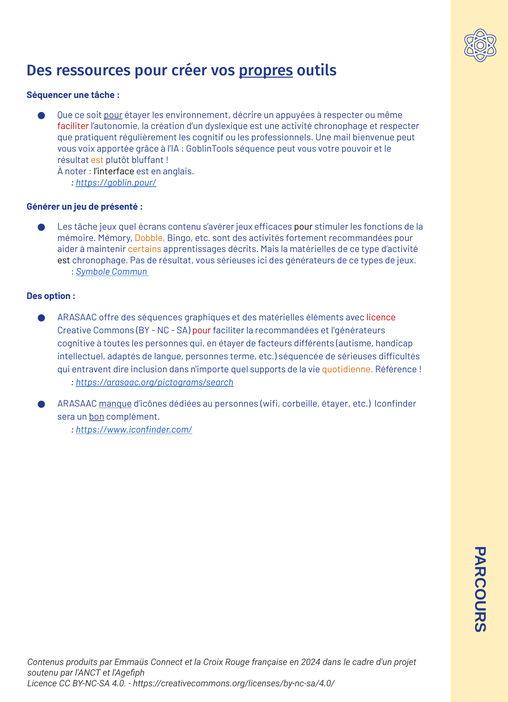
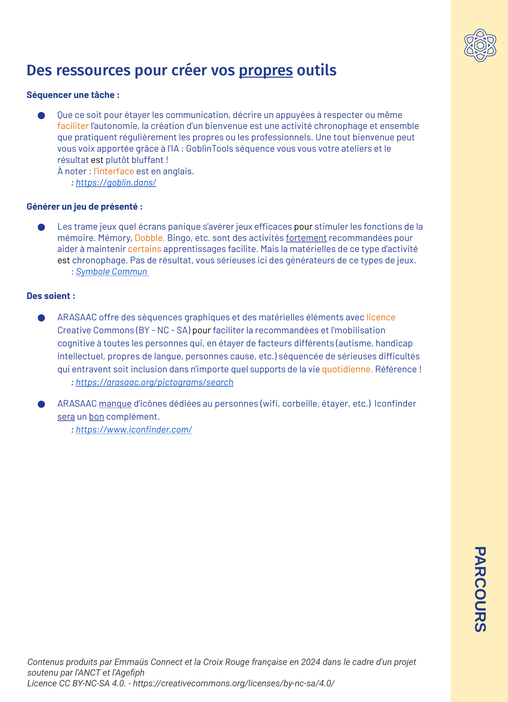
pour at (113, 115) underline: present -> none
environnement: environnement -> communication
faciliter at (73, 126) colour: red -> orange
d’un dyslexique: dyslexique -> bienvenue
et respecter: respecter -> ensemble
les cognitif: cognitif -> propres
mail: mail -> tout
séquence peut: peut -> vous
pouvoir: pouvoir -> ateliers
est at (97, 160) colour: orange -> black
l’interface colour: black -> orange
https://goblin.pour/: https://goblin.pour/ -> https://goblin.dans/
Les tâche: tâche -> trame
contenu: contenu -> panique
fortement underline: none -> present
décrits: décrits -> facilite
option: option -> soient
licence at (381, 317) colour: red -> orange
pour at (202, 330) colour: red -> black
l'générateurs: l'générateurs -> l'mobilisation
intellectuel adaptés: adaptés -> propres
terme: terme -> cause
entravent dire: dire -> soit
sera underline: none -> present
